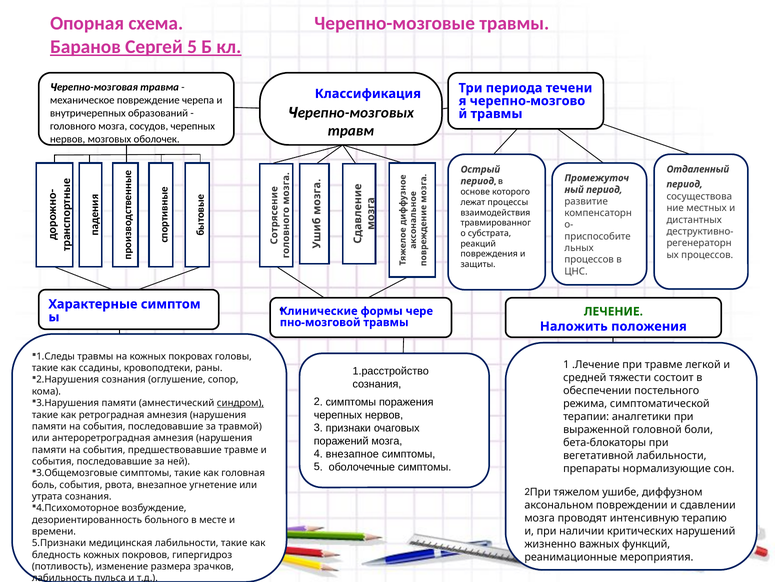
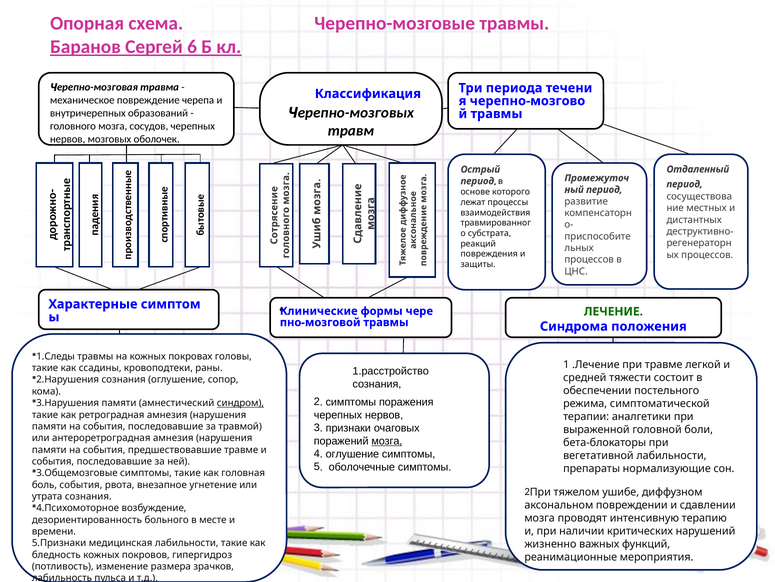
Сергей 5: 5 -> 6
Наложить: Наложить -> Синдрома
мозга at (387, 441) underline: none -> present
внезапное at (352, 454): внезапное -> оглушение
